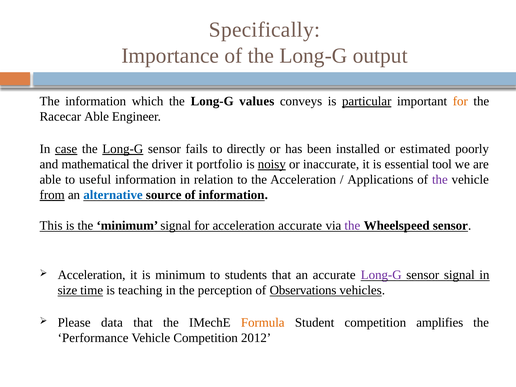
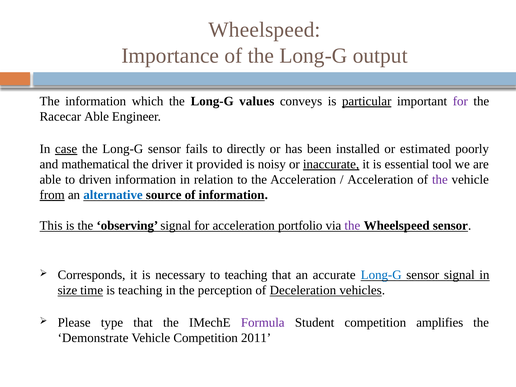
Specifically at (264, 30): Specifically -> Wheelspeed
for at (460, 101) colour: orange -> purple
Long-G at (123, 149) underline: present -> none
portfolio: portfolio -> provided
noisy underline: present -> none
inaccurate underline: none -> present
useful: useful -> driven
Applications at (380, 180): Applications -> Acceleration
the minimum: minimum -> observing
acceleration accurate: accurate -> portfolio
Acceleration at (92, 275): Acceleration -> Corresponds
is minimum: minimum -> necessary
to students: students -> teaching
Long-G at (381, 275) colour: purple -> blue
Observations: Observations -> Deceleration
data: data -> type
Formula colour: orange -> purple
Performance: Performance -> Demonstrate
2012: 2012 -> 2011
